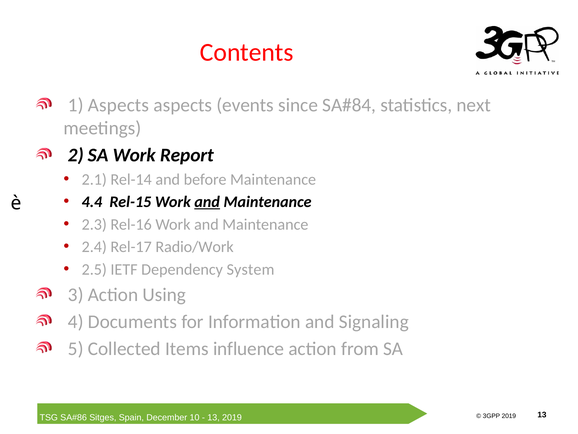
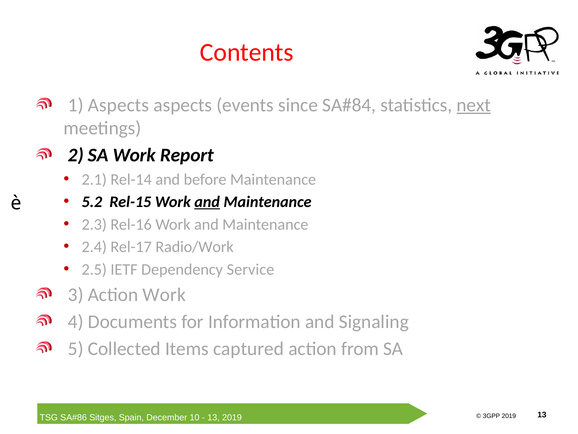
next underline: none -> present
4.4: 4.4 -> 5.2
System: System -> Service
Action Using: Using -> Work
influence: influence -> captured
